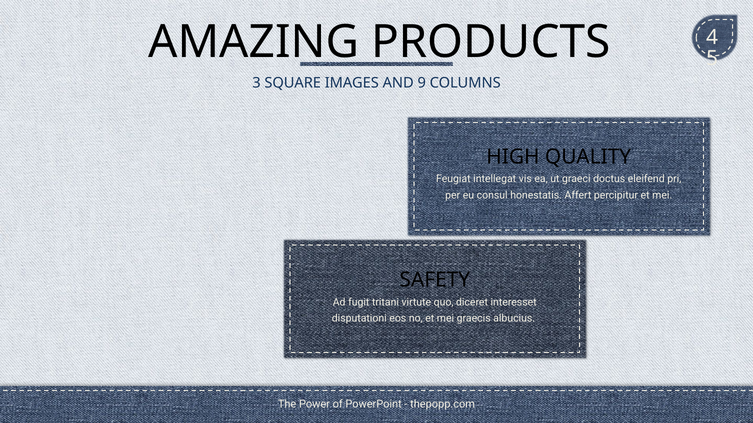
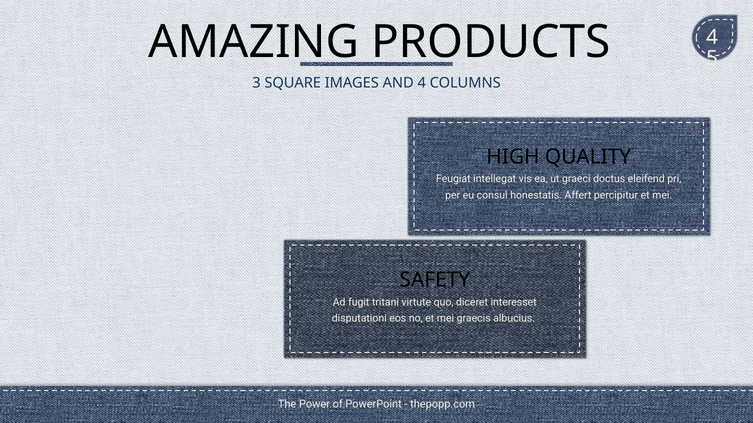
AND 9: 9 -> 4
